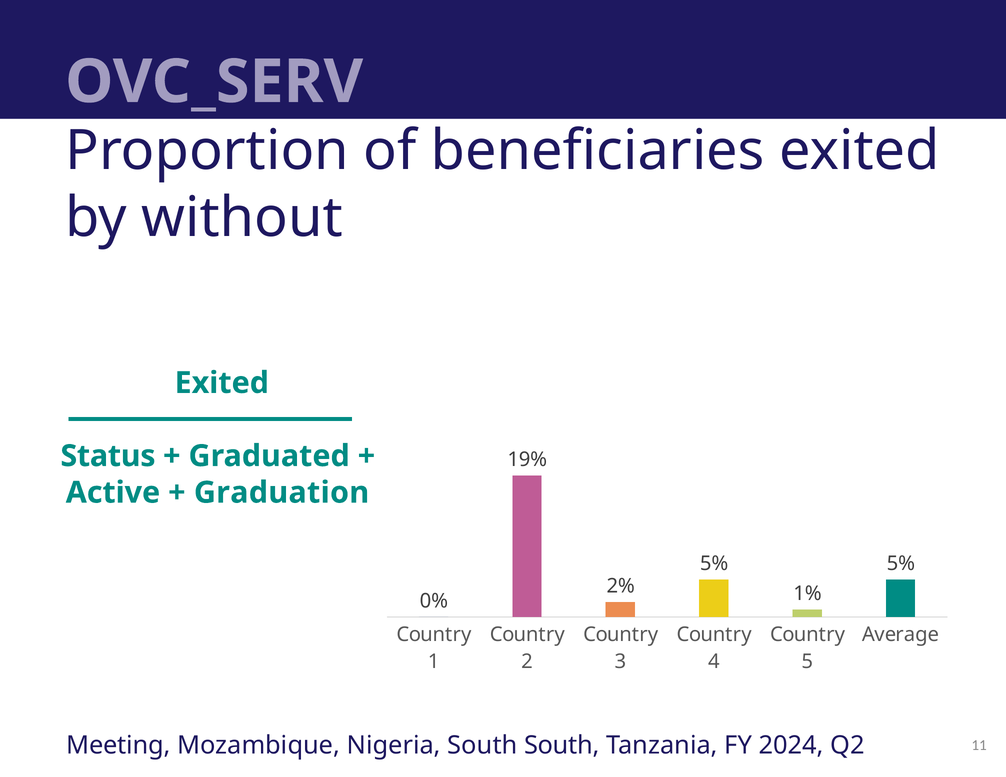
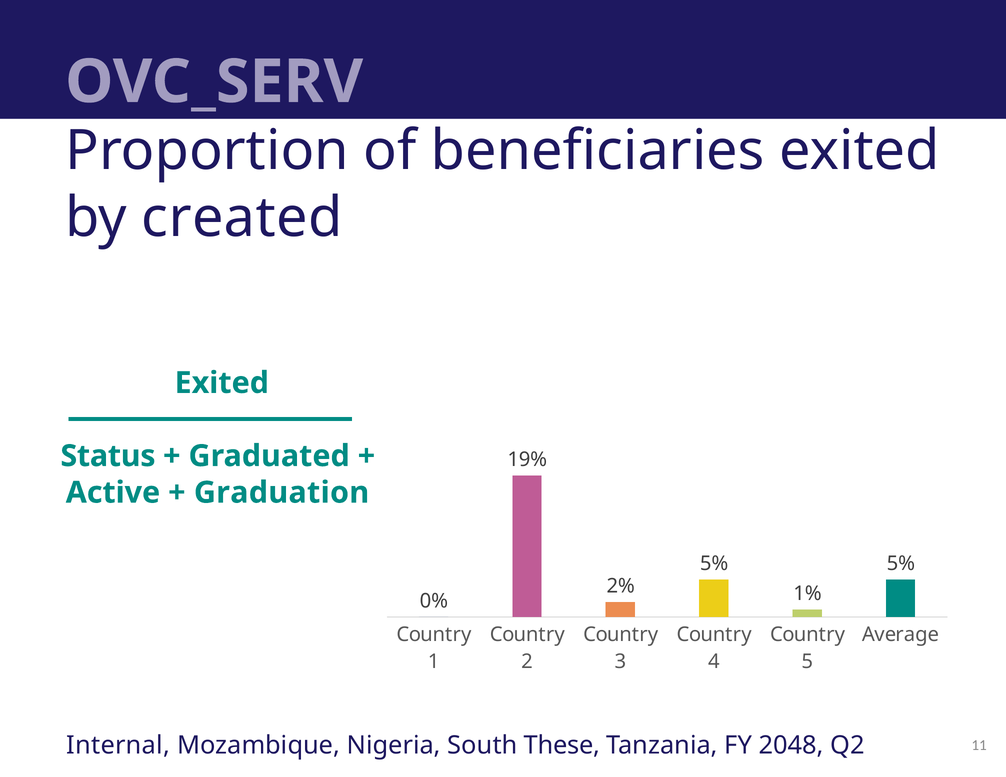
without: without -> created
Meeting: Meeting -> Internal
South South: South -> These
2024: 2024 -> 2048
